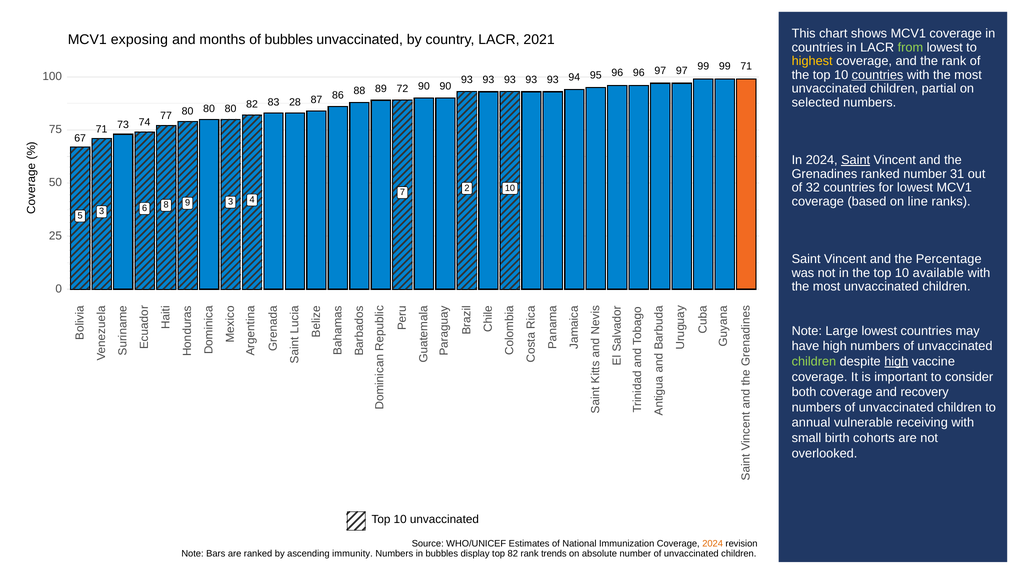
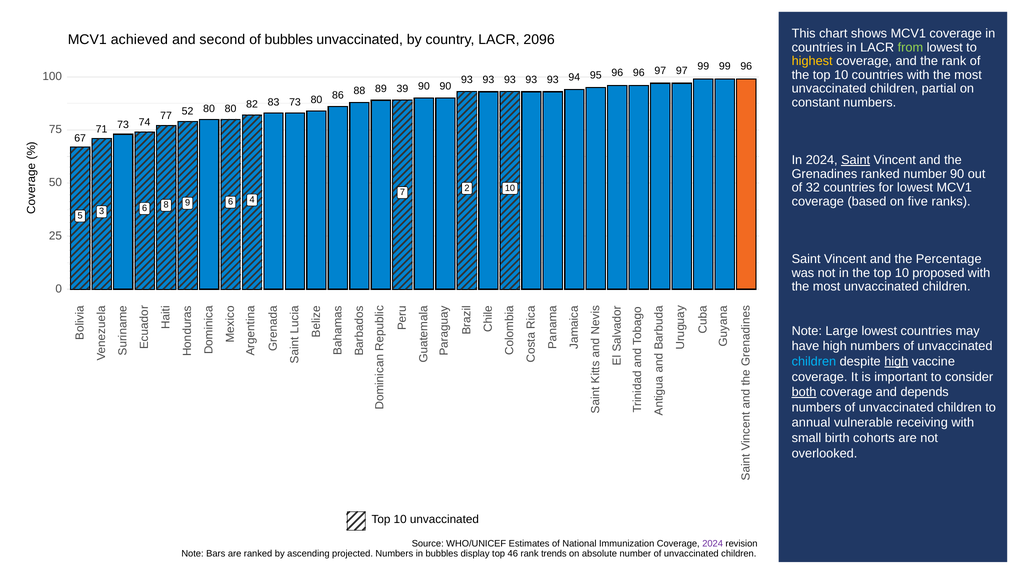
exposing: exposing -> achieved
months: months -> second
2021: 2021 -> 2096
99 71: 71 -> 96
countries at (878, 75) underline: present -> none
selected: selected -> constant
83 87: 87 -> 80
72: 72 -> 39
82 28: 28 -> 73
77 80: 80 -> 52
number 31: 31 -> 90
line: line -> five
9 3: 3 -> 6
available: available -> proposed
children at (814, 361) colour: light green -> light blue
both underline: none -> present
recovery: recovery -> depends
2024 at (713, 544) colour: orange -> purple
immunity: immunity -> projected
top 82: 82 -> 46
